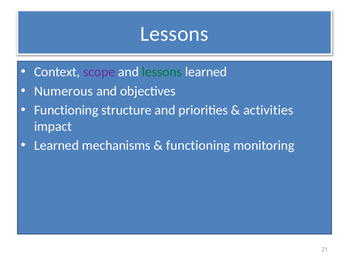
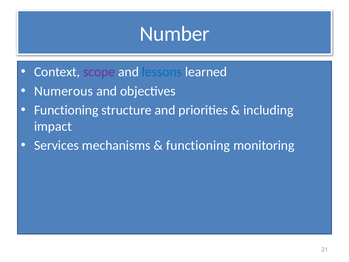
Lessons at (174, 34): Lessons -> Number
lessons at (162, 72) colour: green -> blue
activities: activities -> including
Learned at (56, 145): Learned -> Services
